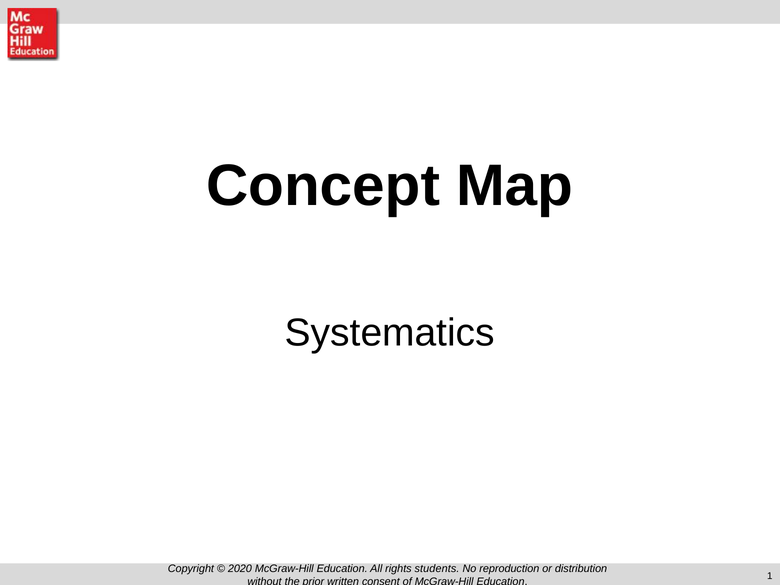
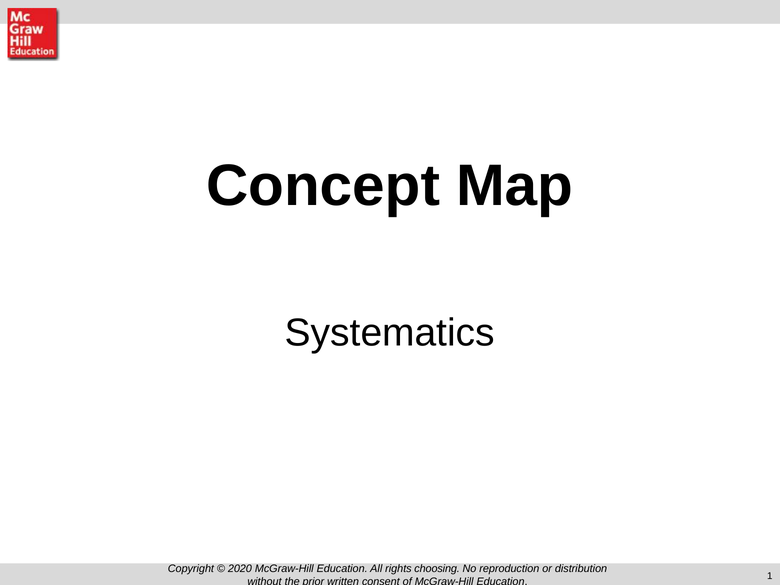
students: students -> choosing
